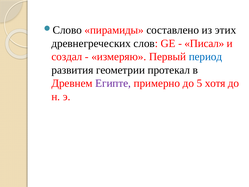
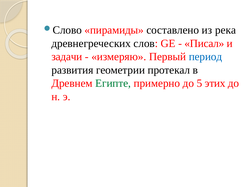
этих: этих -> река
создал: создал -> задачи
Египте colour: purple -> green
хотя: хотя -> этих
